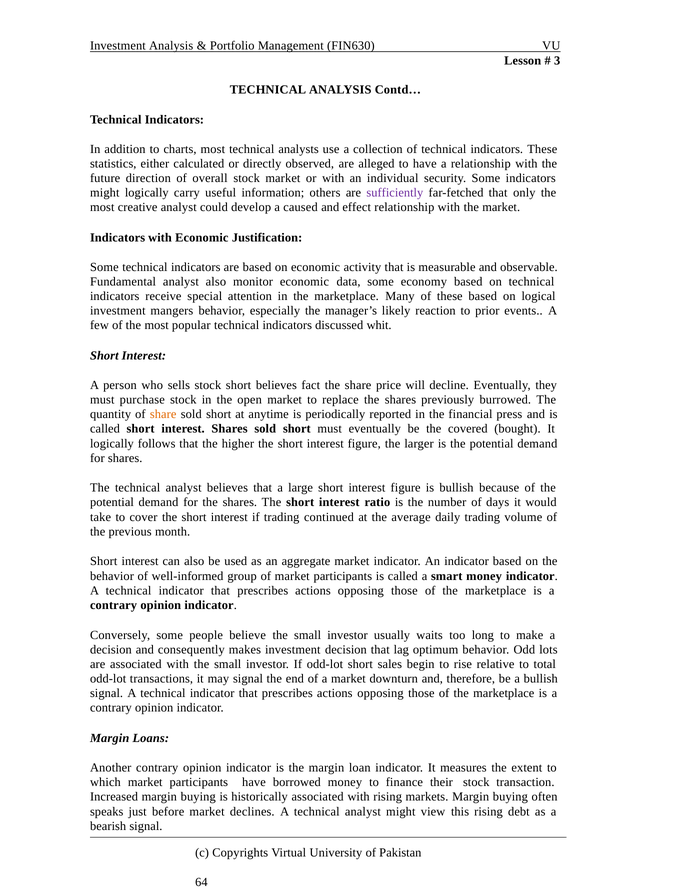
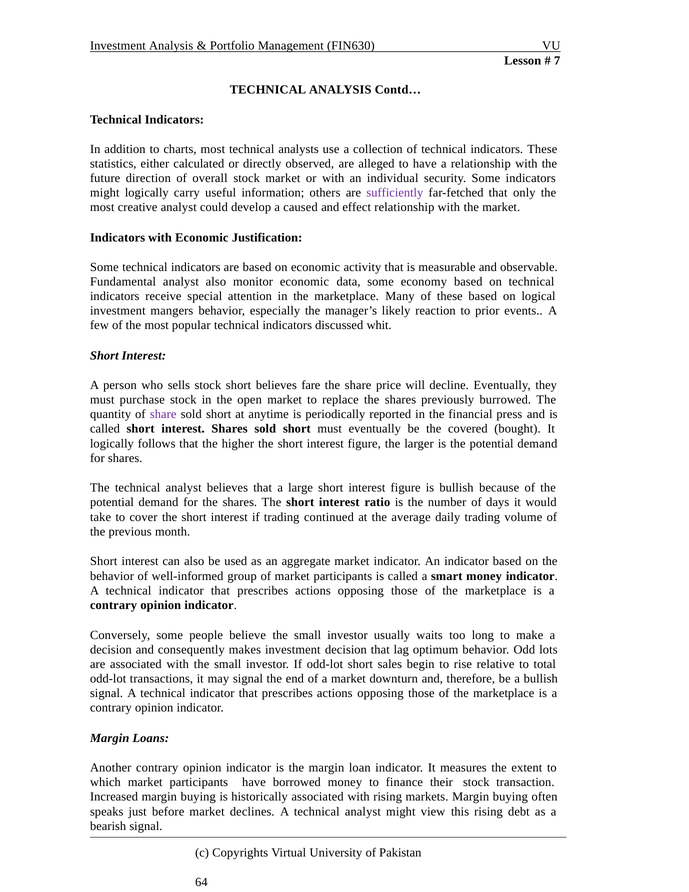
3: 3 -> 7
fact: fact -> fare
share at (163, 414) colour: orange -> purple
